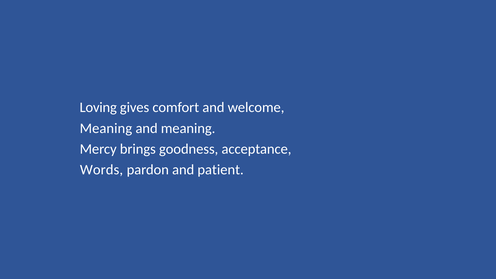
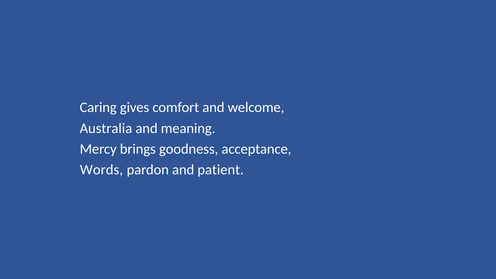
Loving: Loving -> Caring
Meaning at (106, 128): Meaning -> Australia
